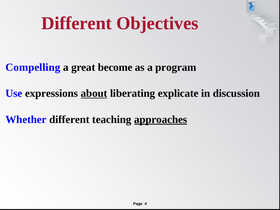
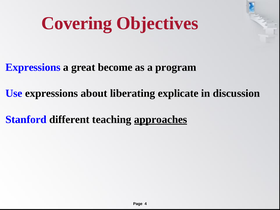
Different at (77, 23): Different -> Covering
Compelling at (33, 67): Compelling -> Expressions
about underline: present -> none
Whether: Whether -> Stanford
